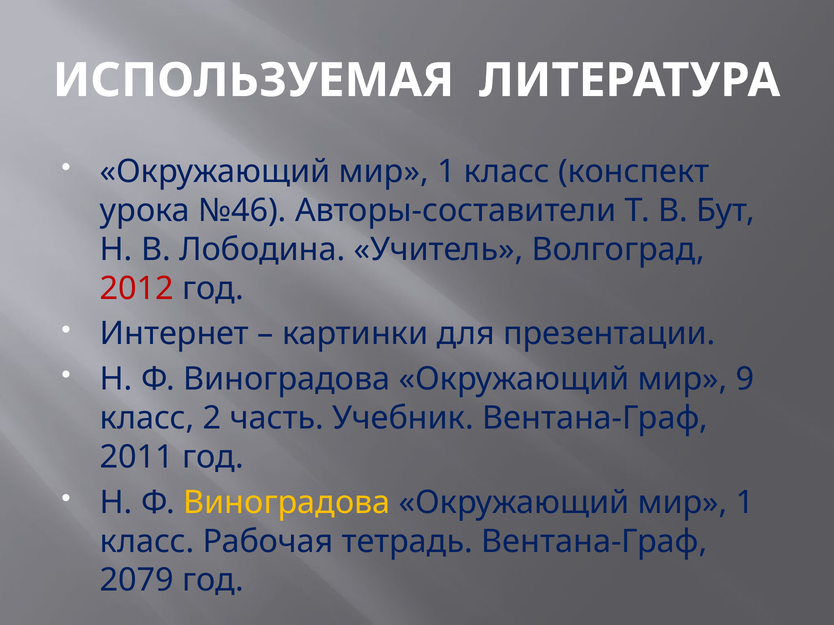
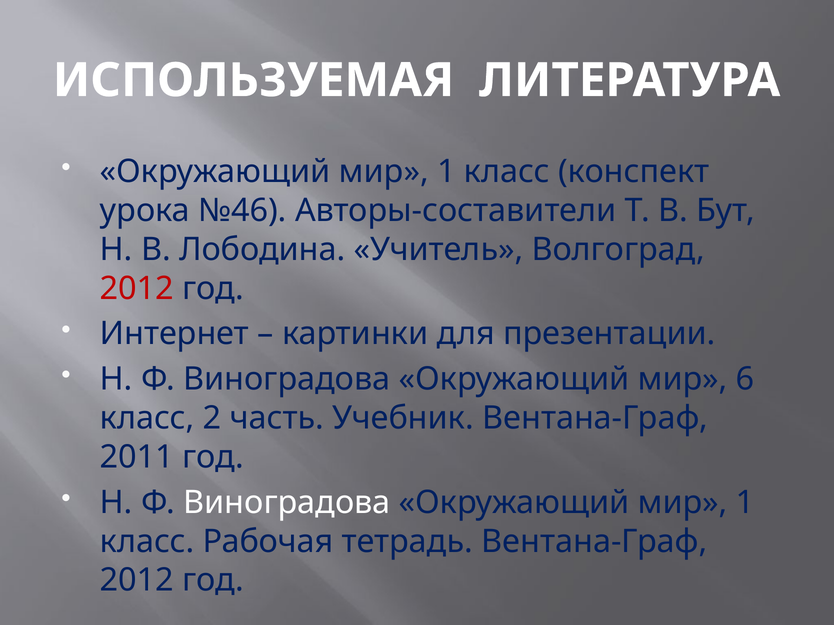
9: 9 -> 6
Виноградова at (287, 503) colour: yellow -> white
2079 at (137, 581): 2079 -> 2012
